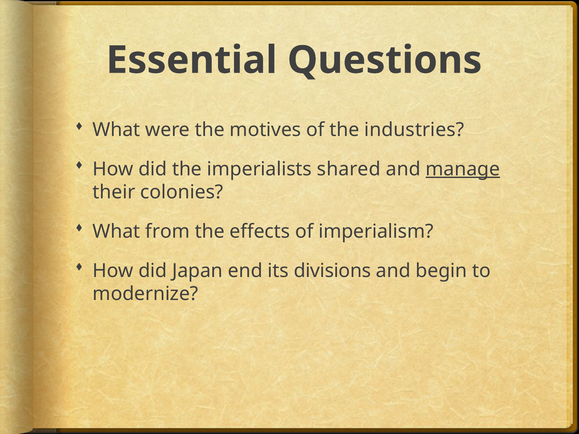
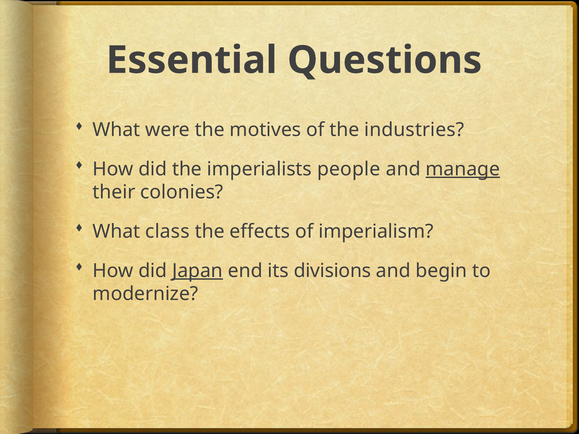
shared: shared -> people
from: from -> class
Japan underline: none -> present
